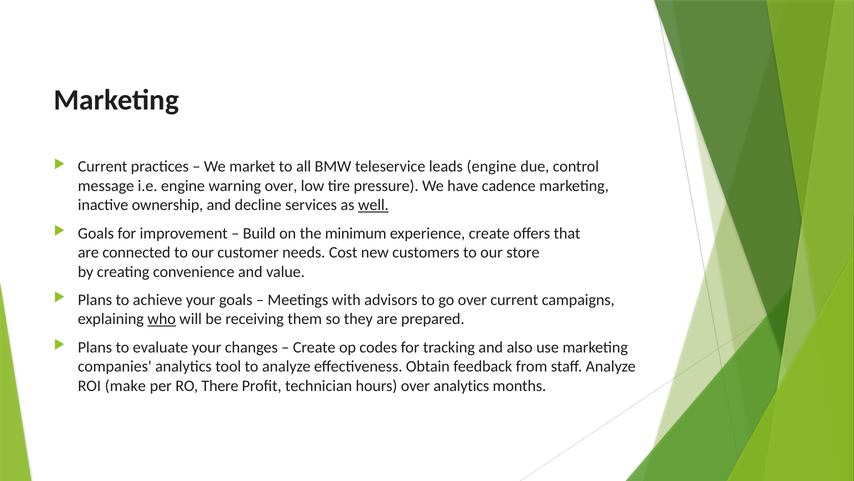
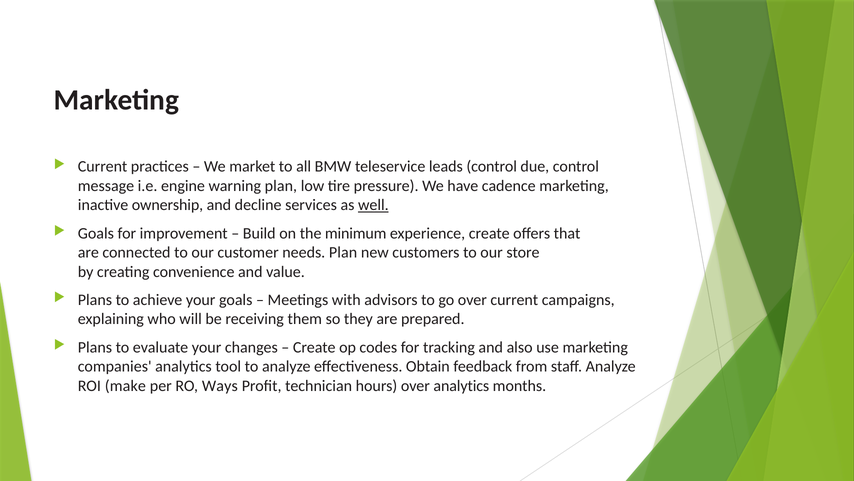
leads engine: engine -> control
warning over: over -> plan
needs Cost: Cost -> Plan
who underline: present -> none
There: There -> Ways
